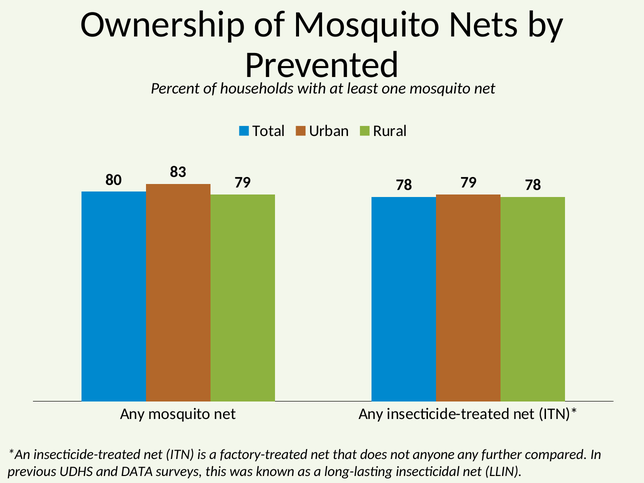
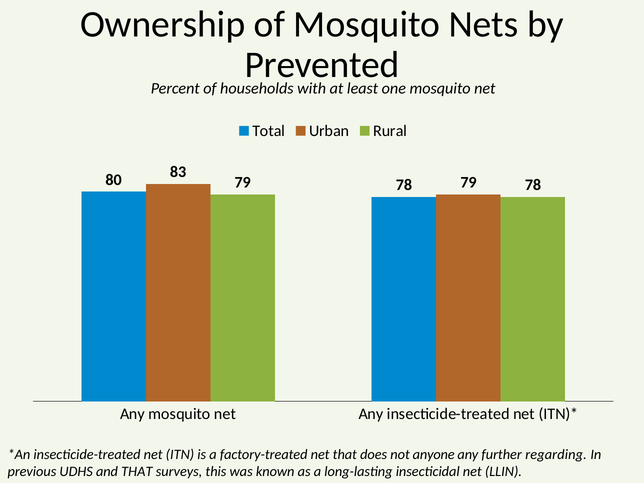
compared: compared -> regarding
and DATA: DATA -> THAT
